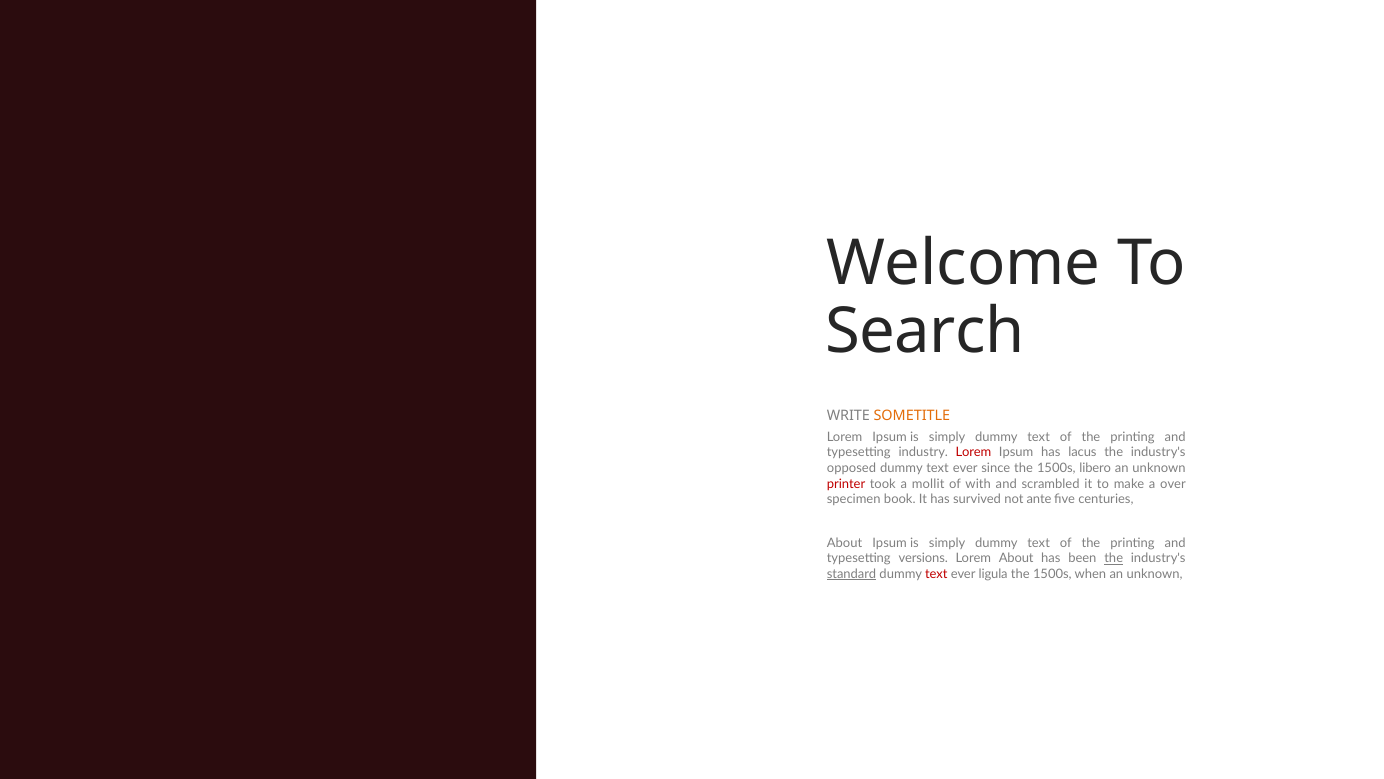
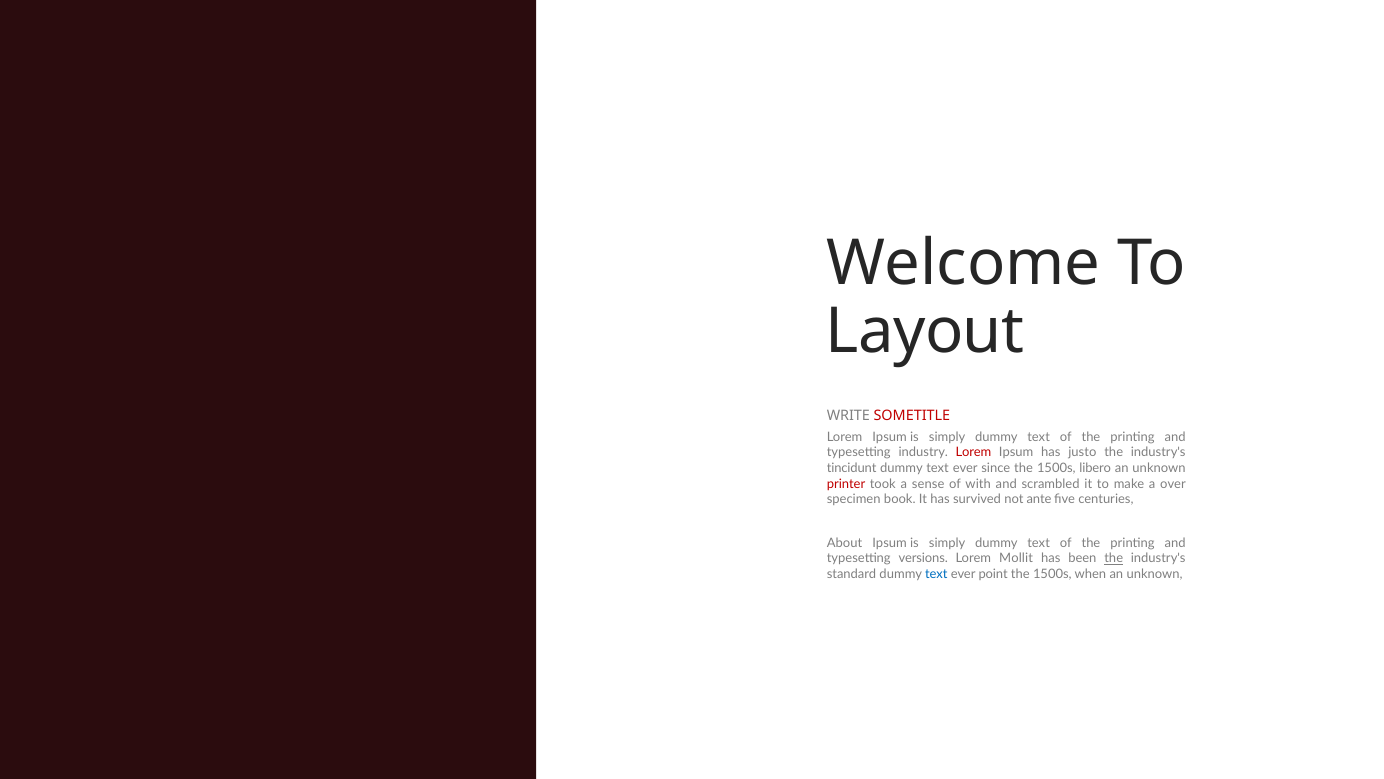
Search: Search -> Layout
SOMETITLE colour: orange -> red
lacus: lacus -> justo
opposed: opposed -> tincidunt
mollit: mollit -> sense
Lorem About: About -> Mollit
standard underline: present -> none
text at (936, 574) colour: red -> blue
ligula: ligula -> point
